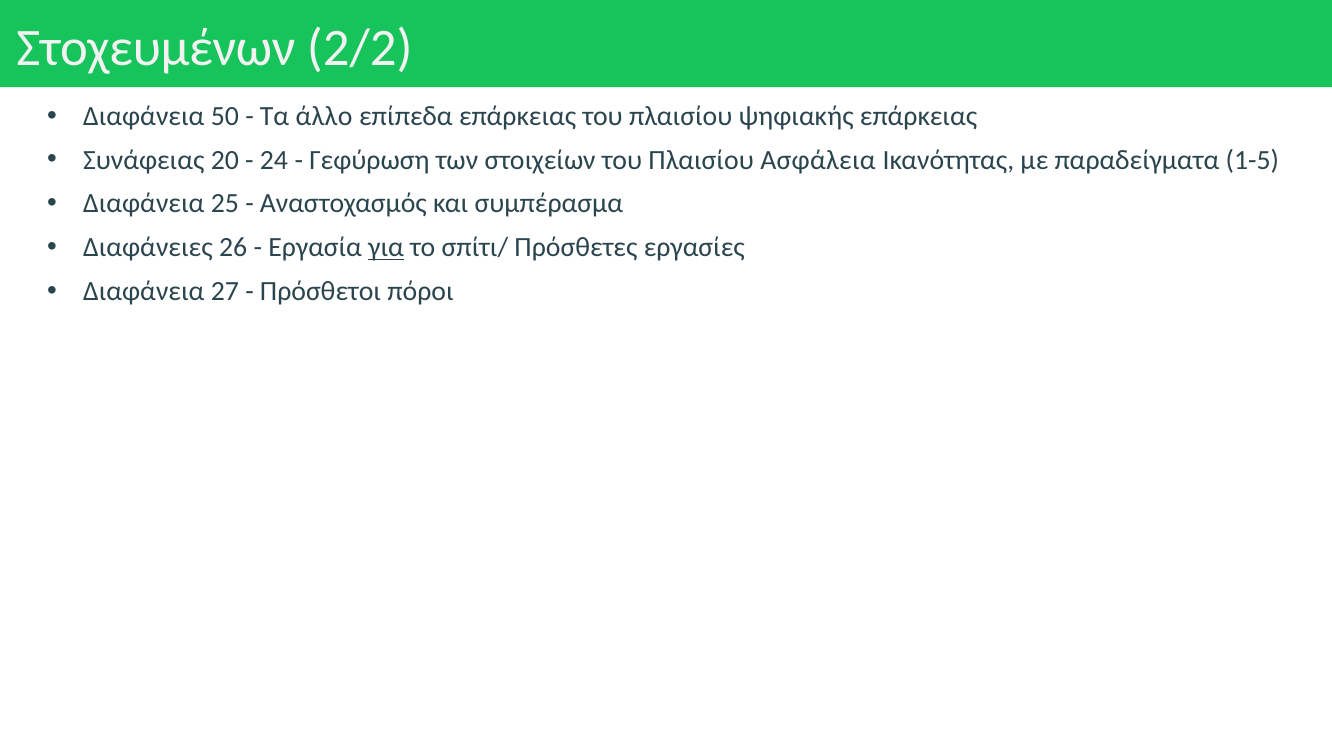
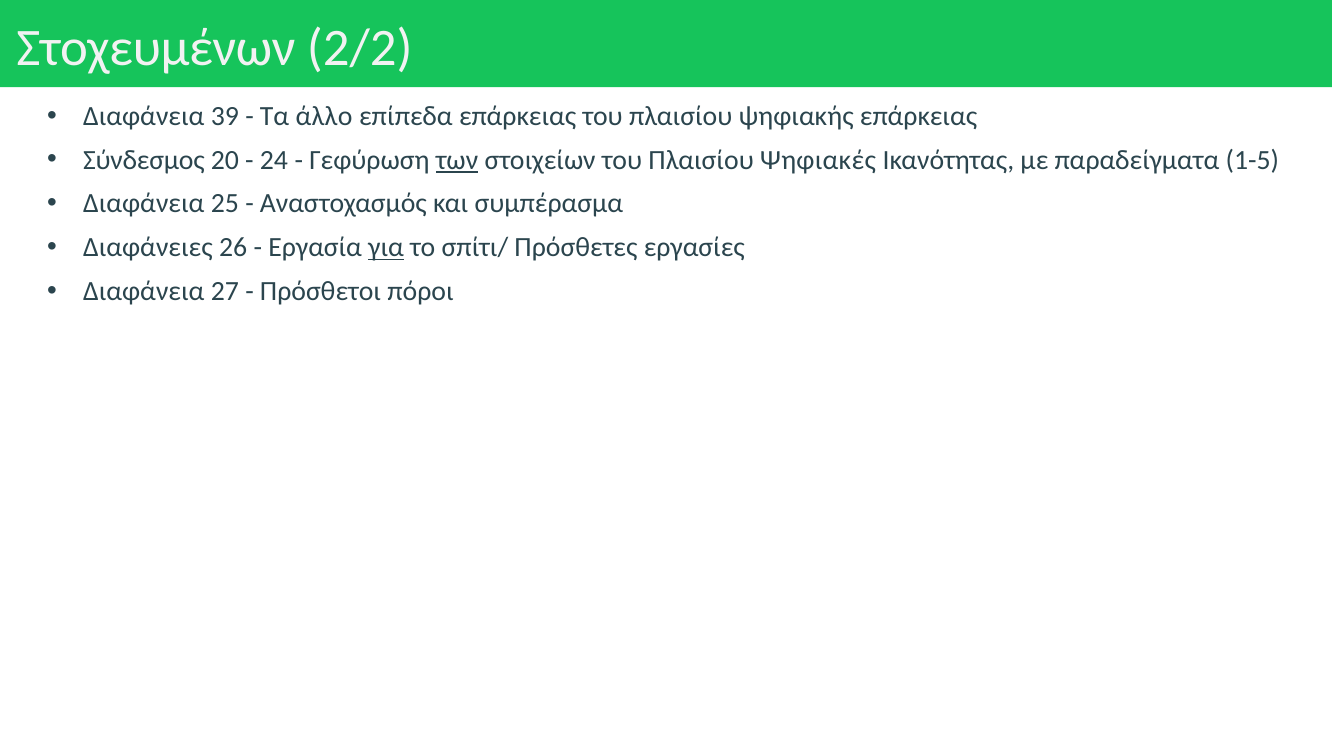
50: 50 -> 39
Συνάφειας: Συνάφειας -> Σύνδεσμος
των underline: none -> present
Ασφάλεια: Ασφάλεια -> Ψηφιακές
